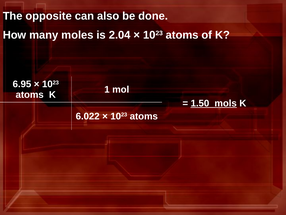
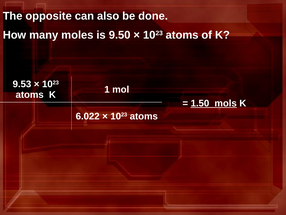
2.04: 2.04 -> 9.50
6.95: 6.95 -> 9.53
